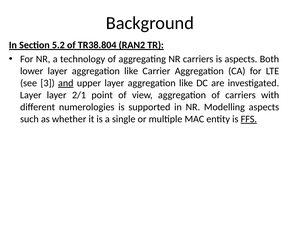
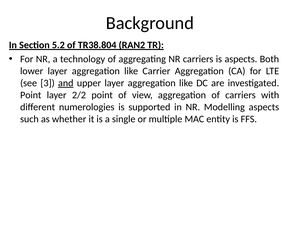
Layer at (31, 95): Layer -> Point
2/1: 2/1 -> 2/2
FFS underline: present -> none
